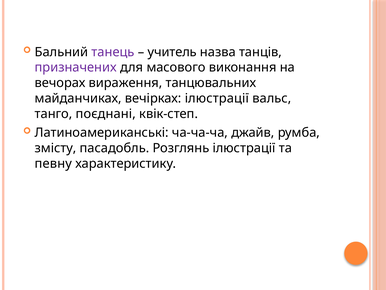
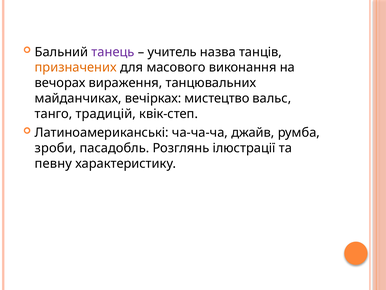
призначених colour: purple -> orange
вечірках ілюстрації: ілюстрації -> мистецтво
поєднані: поєднані -> традицій
змісту: змісту -> зроби
